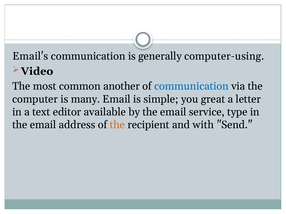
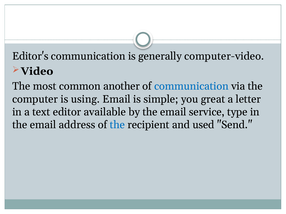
Email's: Email's -> Editor's
computer-using: computer-using -> computer-video
many: many -> using
the at (117, 125) colour: orange -> blue
with: with -> used
